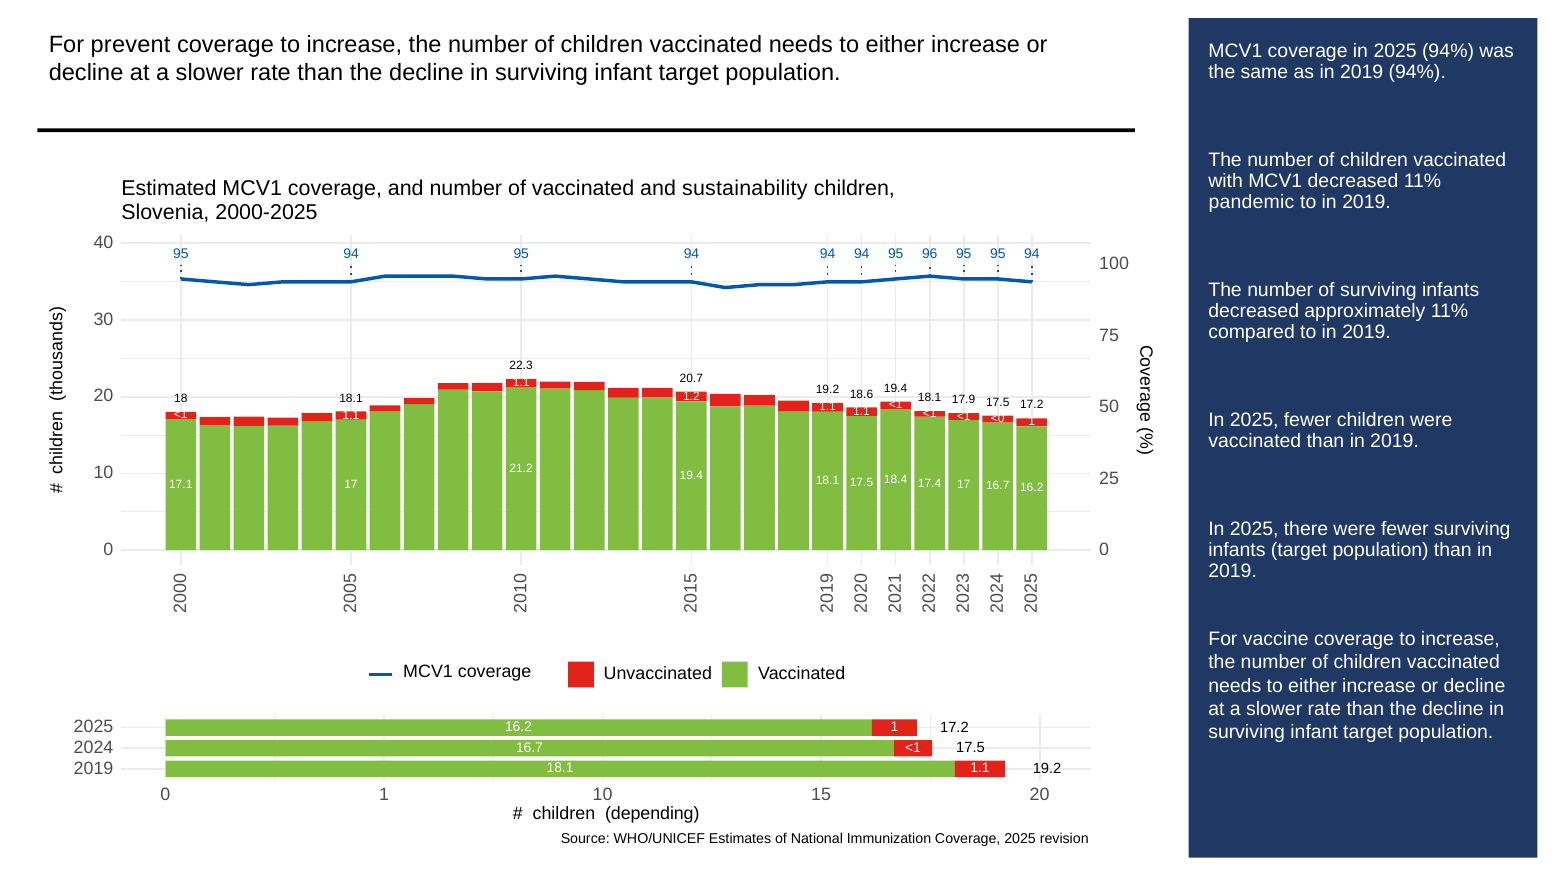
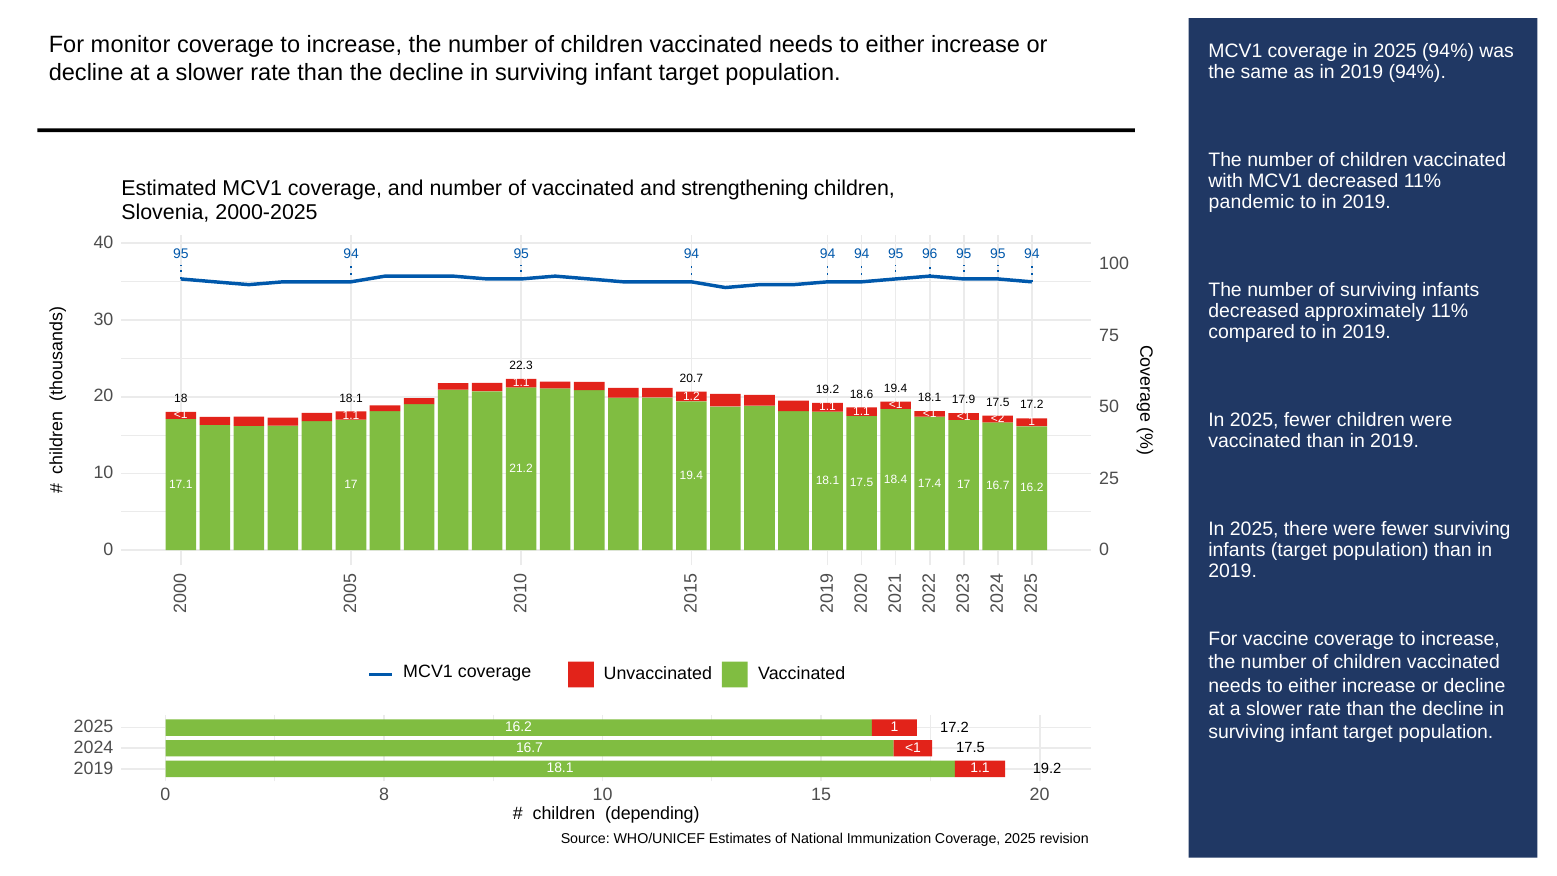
prevent: prevent -> monitor
sustainability: sustainability -> strengthening
<0: <0 -> <2
1 at (384, 795): 1 -> 8
